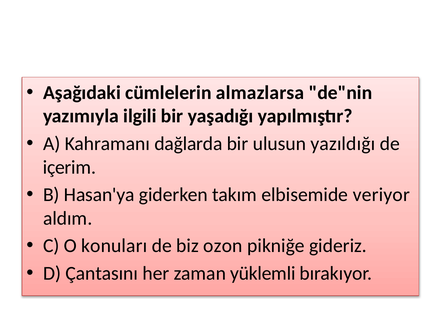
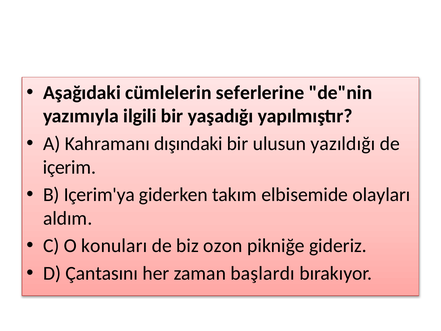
almazlarsa: almazlarsa -> seferlerine
dağlarda: dağlarda -> dışındaki
Hasan'ya: Hasan'ya -> Içerim'ya
veriyor: veriyor -> olayları
yüklemli: yüklemli -> başlardı
